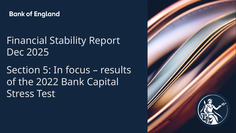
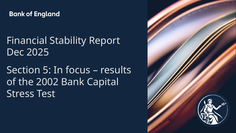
2022: 2022 -> 2002
